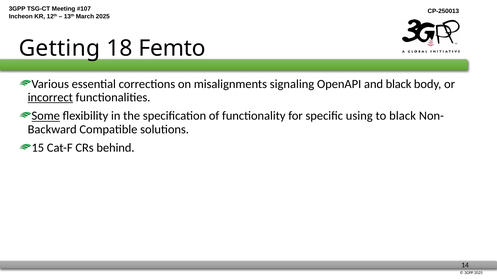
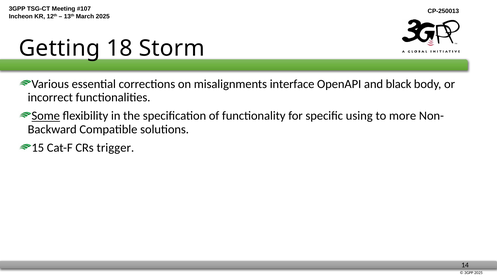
Femto: Femto -> Storm
signaling: signaling -> interface
incorrect underline: present -> none
to black: black -> more
behind: behind -> trigger
